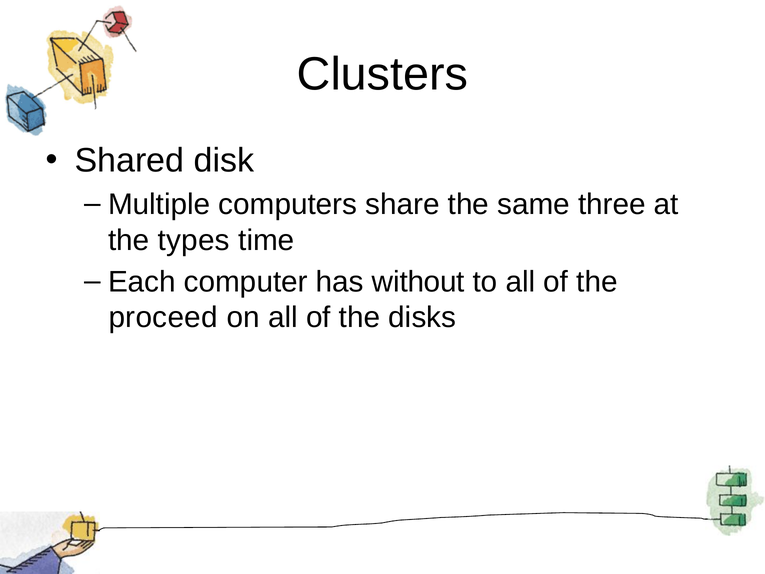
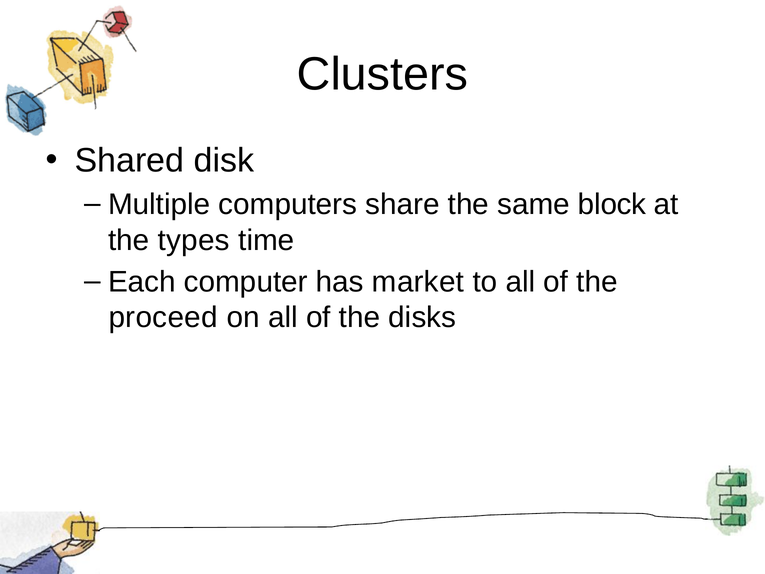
three: three -> block
without: without -> market
